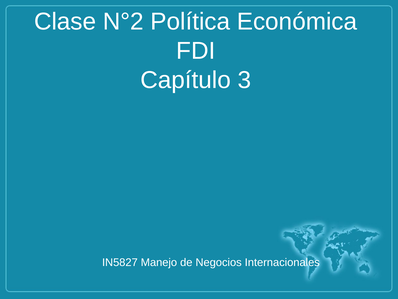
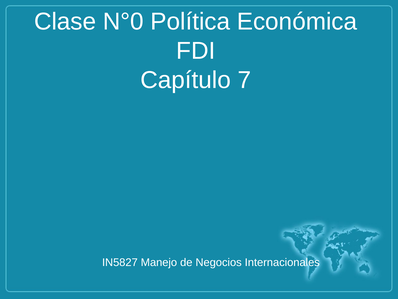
N°2: N°2 -> N°0
3: 3 -> 7
